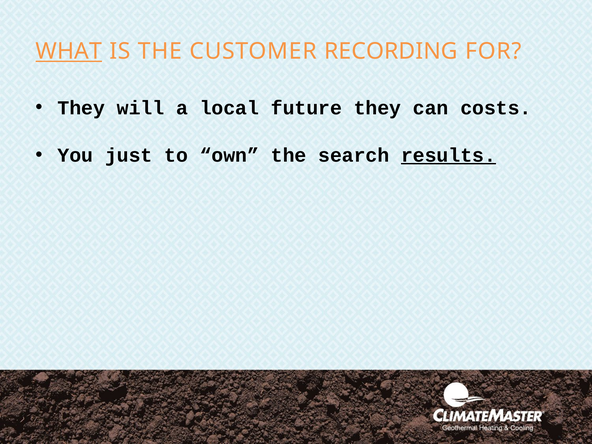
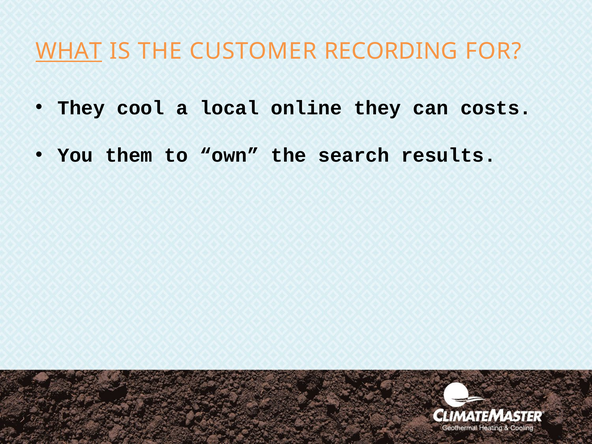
will: will -> cool
future: future -> online
just: just -> them
results underline: present -> none
